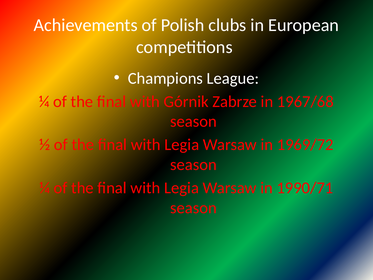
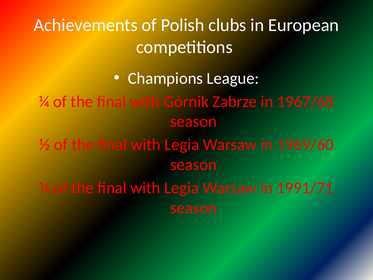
1969/72: 1969/72 -> 1969/60
1990/71: 1990/71 -> 1991/71
